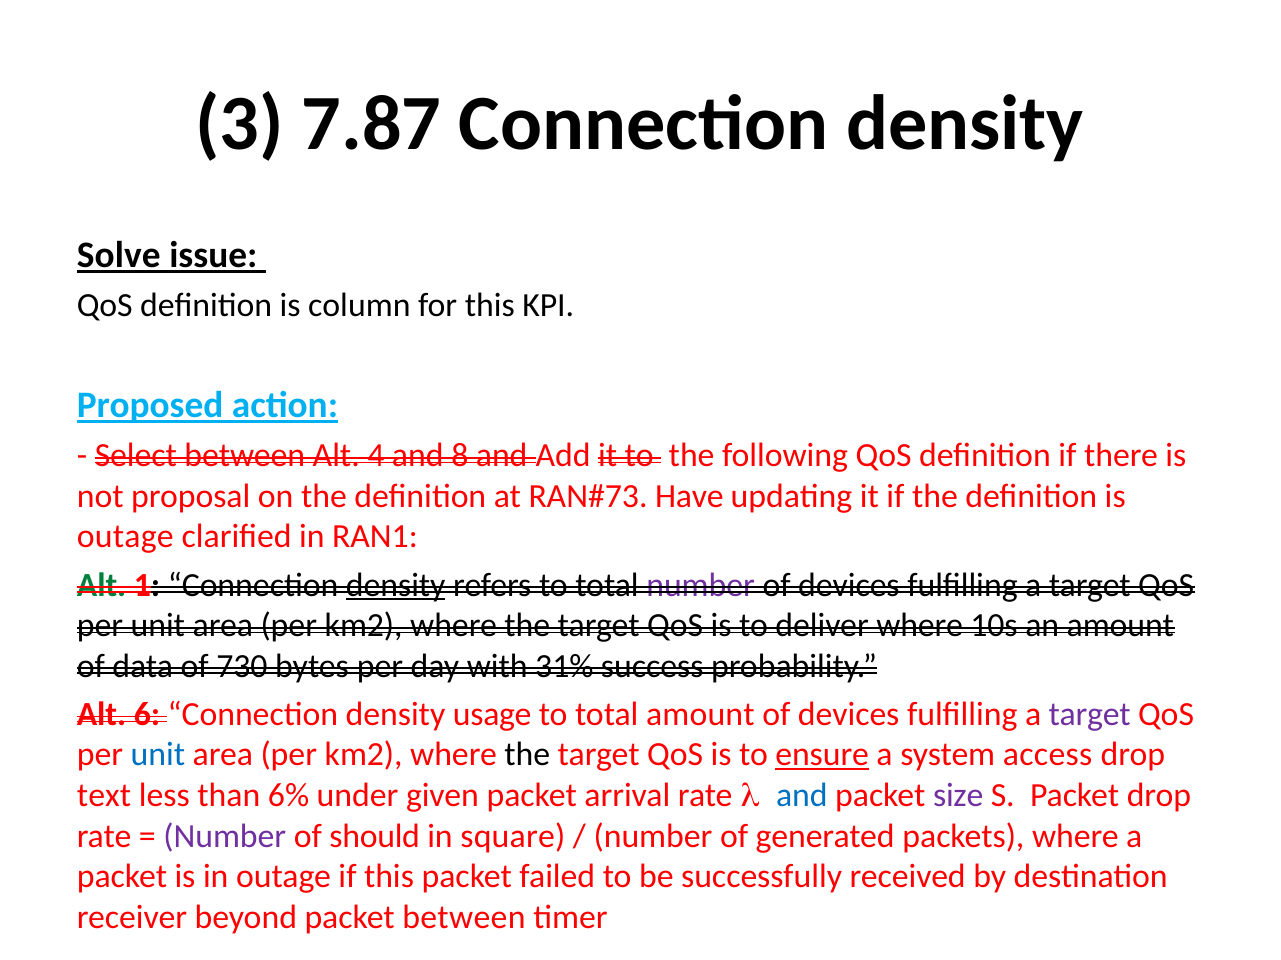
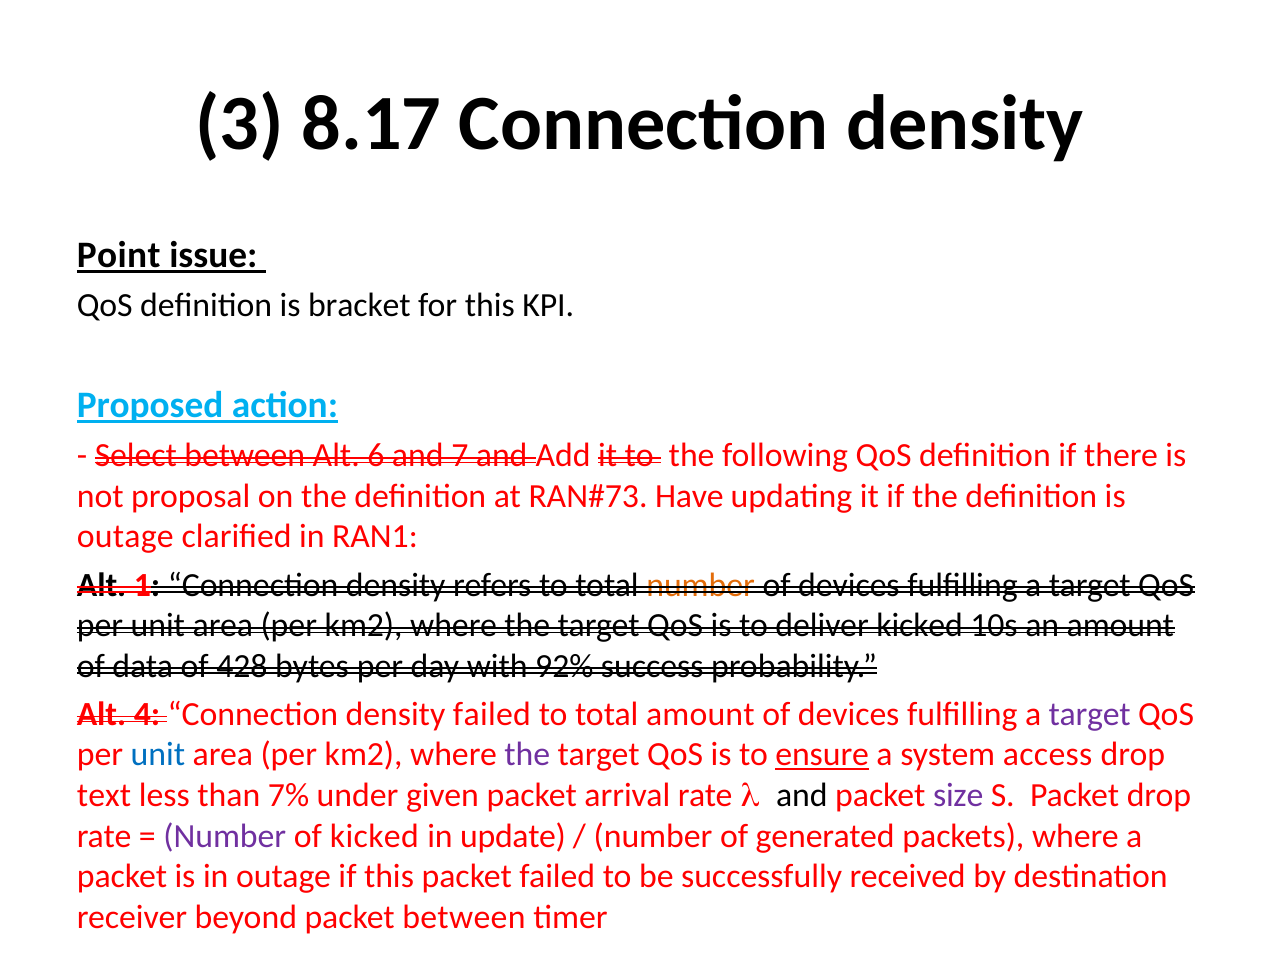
7.87: 7.87 -> 8.17
Solve: Solve -> Point
column: column -> bracket
4: 4 -> 6
8: 8 -> 7
Alt at (102, 585) colour: green -> black
density at (396, 585) underline: present -> none
number at (701, 585) colour: purple -> orange
deliver where: where -> kicked
730: 730 -> 428
31%: 31% -> 92%
6: 6 -> 4
density usage: usage -> failed
the at (527, 755) colour: black -> purple
6%: 6% -> 7%
and at (802, 796) colour: blue -> black
of should: should -> kicked
square: square -> update
